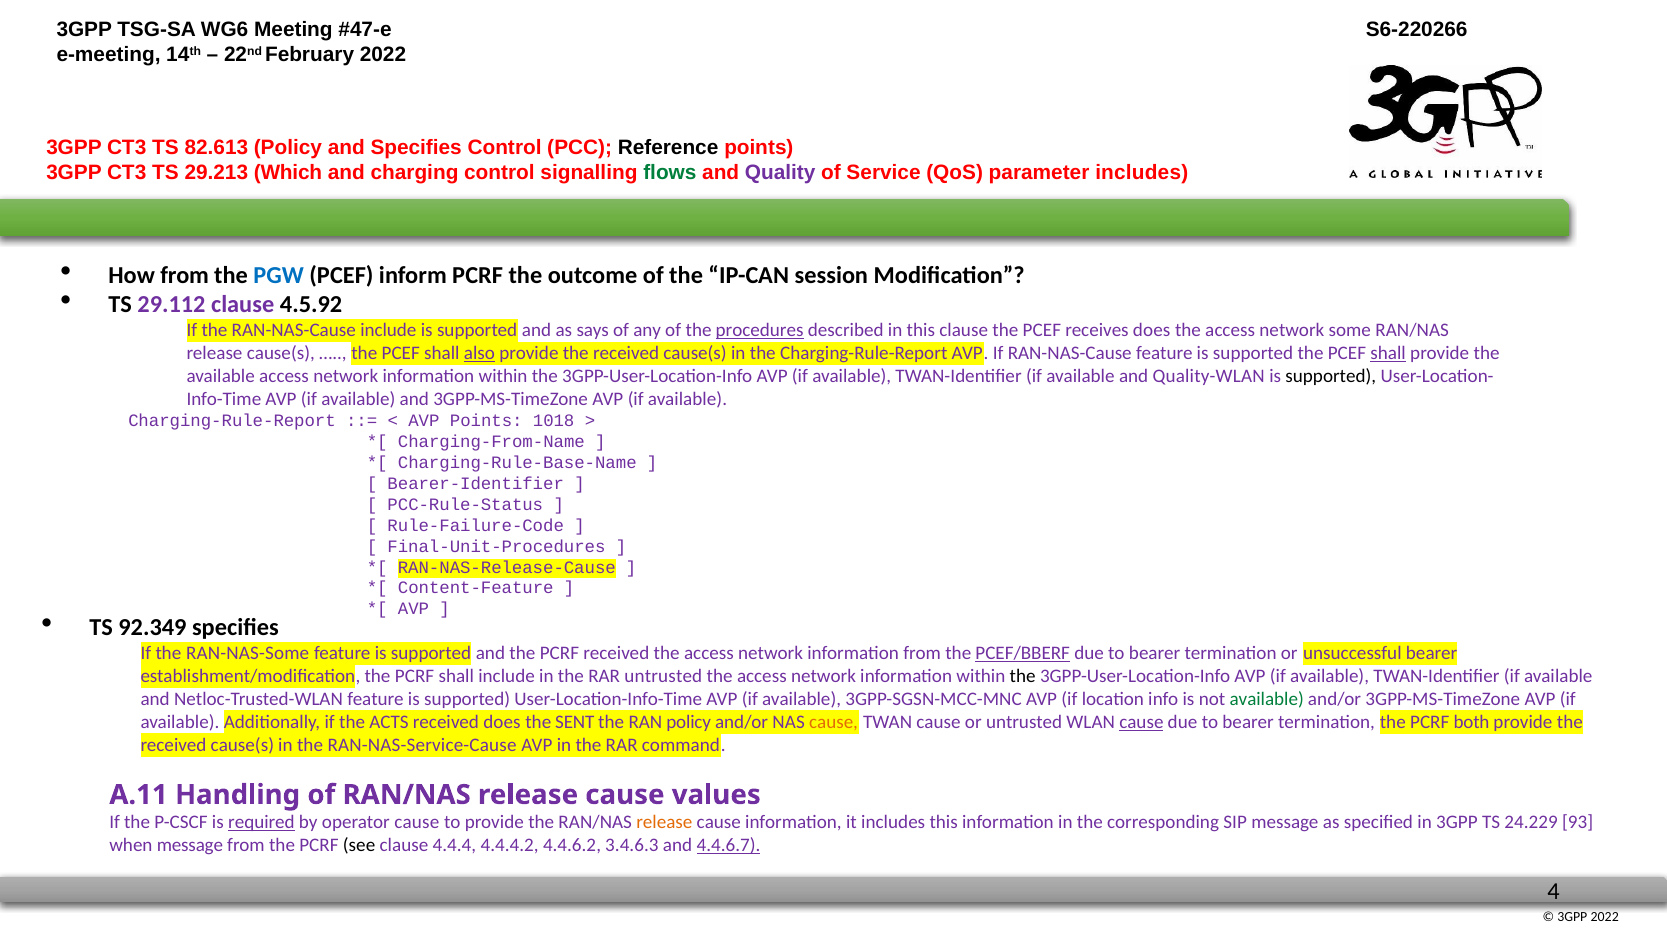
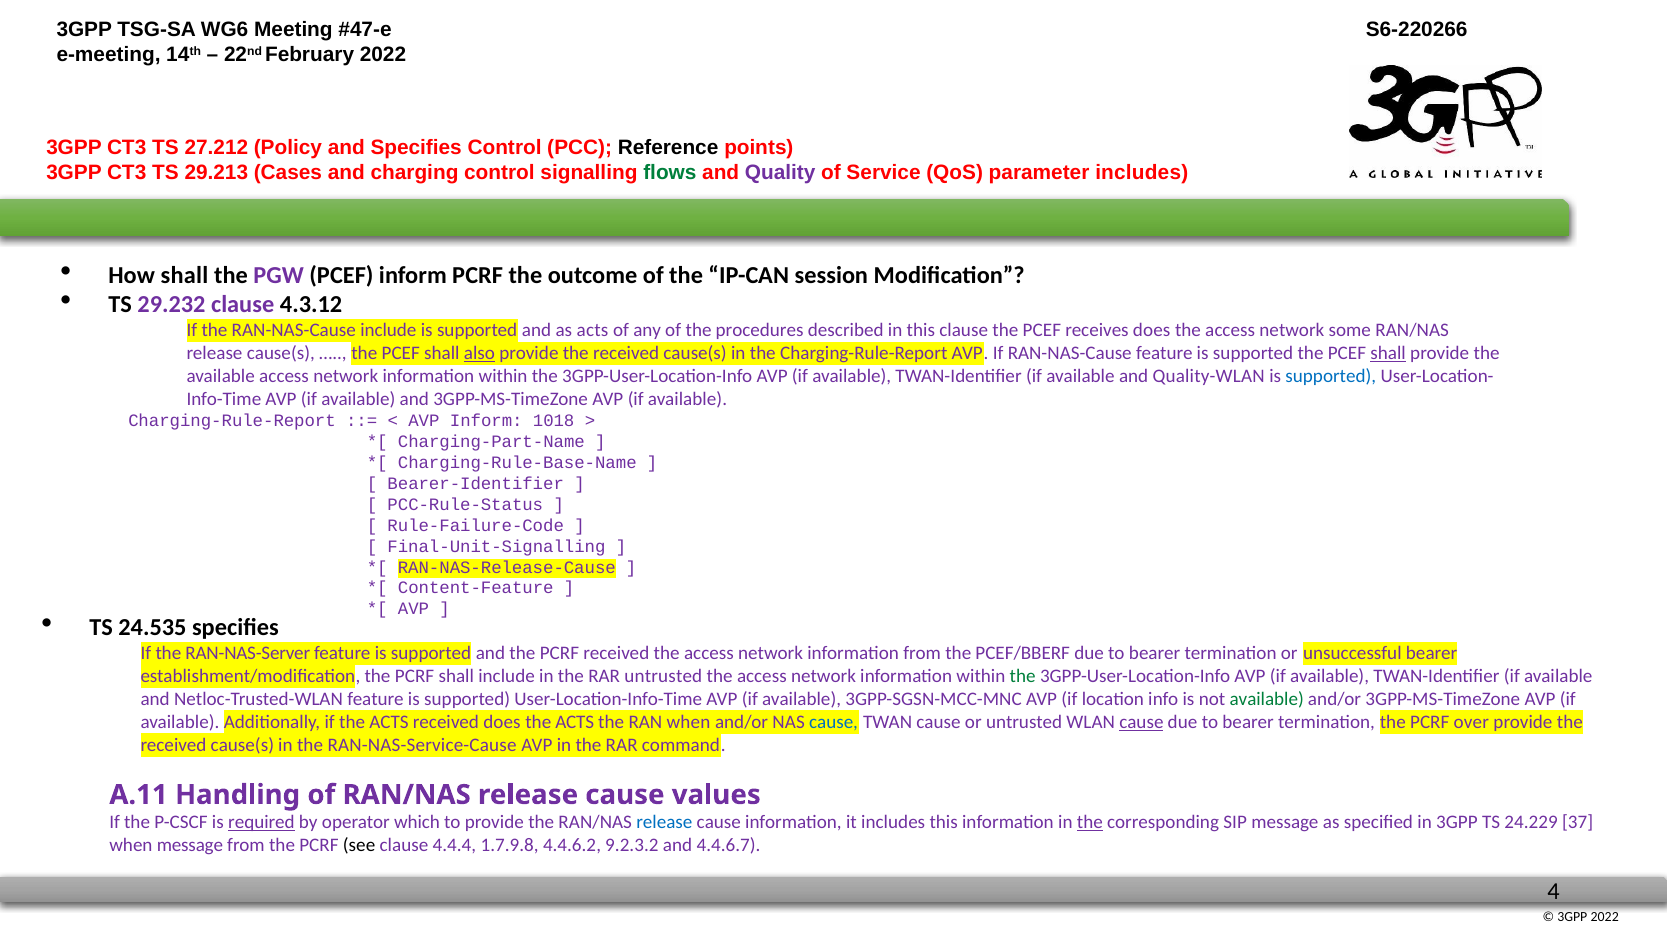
82.613: 82.613 -> 27.212
Which: Which -> Cases
How from: from -> shall
PGW colour: blue -> purple
29.112: 29.112 -> 29.232
4.5.92: 4.5.92 -> 4.3.12
as says: says -> acts
procedures underline: present -> none
supported at (1331, 376) colour: black -> blue
AVP Points: Points -> Inform
Charging-From-Name: Charging-From-Name -> Charging-Part-Name
Final-Unit-Procedures: Final-Unit-Procedures -> Final-Unit-Signalling
92.349: 92.349 -> 24.535
RAN-NAS-Some: RAN-NAS-Some -> RAN-NAS-Server
PCEF/BBERF underline: present -> none
the at (1023, 676) colour: black -> green
SENT at (575, 722): SENT -> ACTS
RAN policy: policy -> when
cause at (834, 722) colour: orange -> blue
both: both -> over
operator cause: cause -> which
release at (664, 822) colour: orange -> blue
the at (1090, 822) underline: none -> present
93: 93 -> 37
4.4.4.2: 4.4.4.2 -> 1.7.9.8
3.4.6.3: 3.4.6.3 -> 9.2.3.2
4.4.6.7 underline: present -> none
